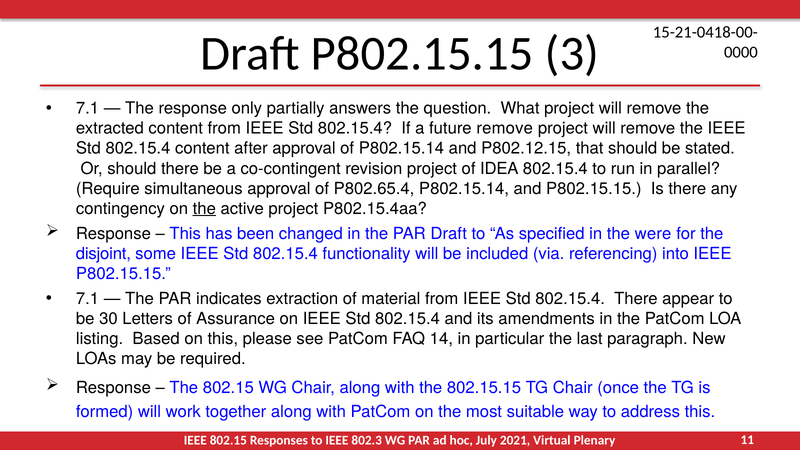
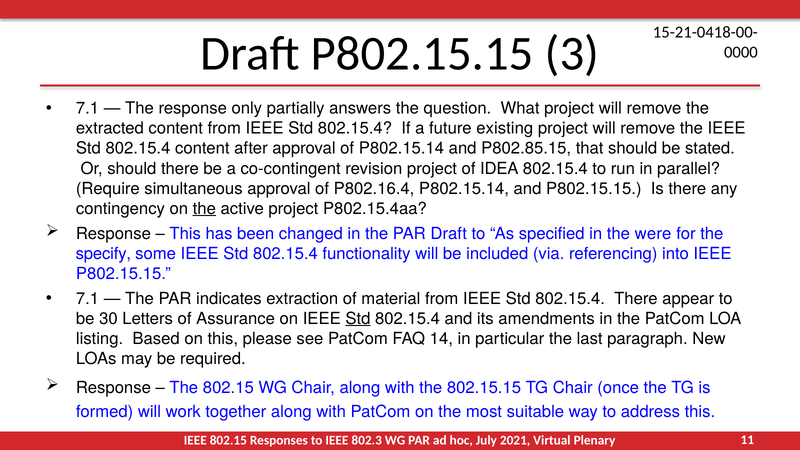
future remove: remove -> existing
P802.12.15: P802.12.15 -> P802.85.15
P802.65.4: P802.65.4 -> P802.16.4
disjoint: disjoint -> specify
Std at (358, 319) underline: none -> present
